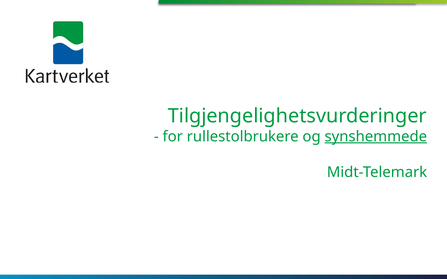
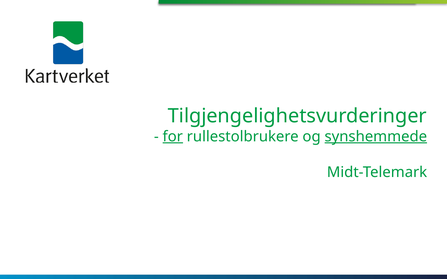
for underline: none -> present
